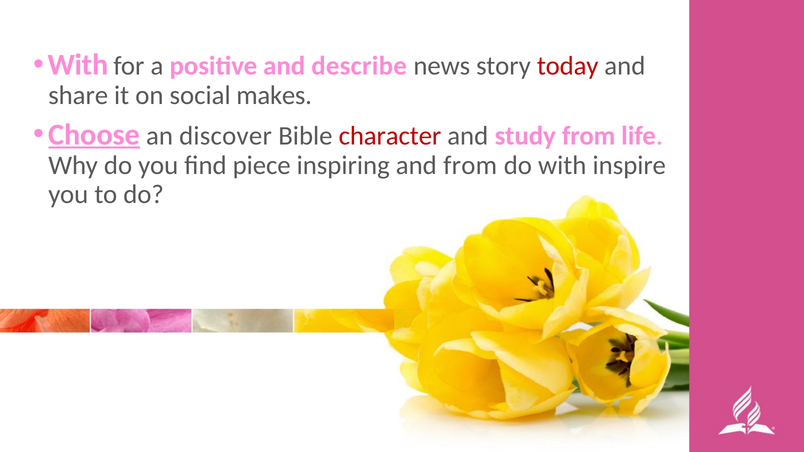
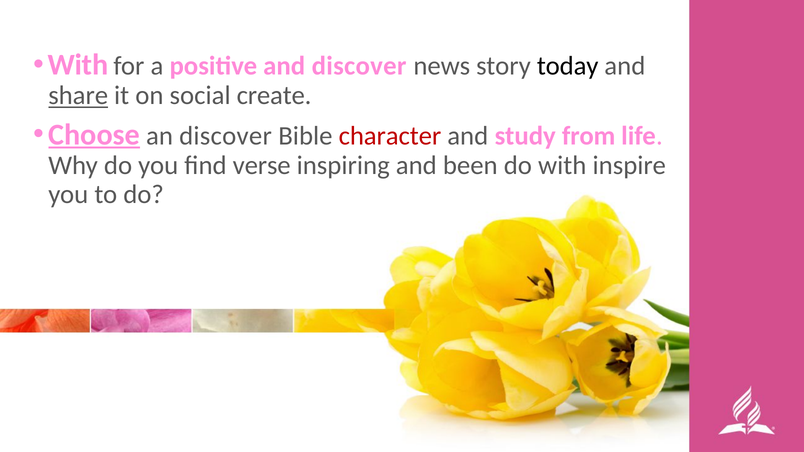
and describe: describe -> discover
today colour: red -> black
share underline: none -> present
makes: makes -> create
piece: piece -> verse
and from: from -> been
